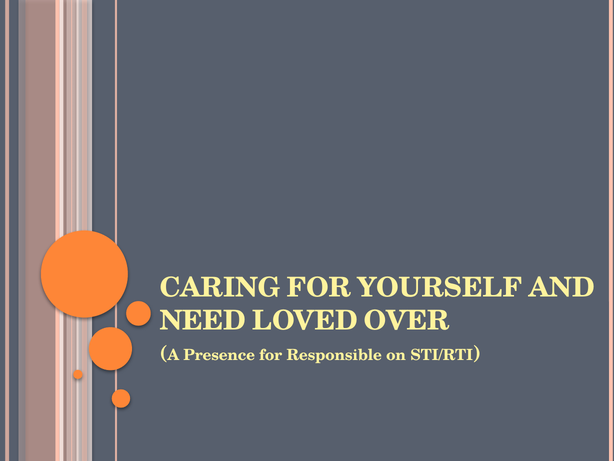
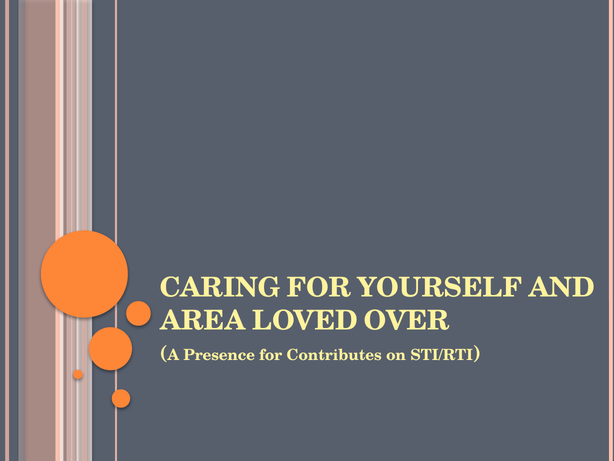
NEED: NEED -> AREA
Responsible: Responsible -> Contributes
